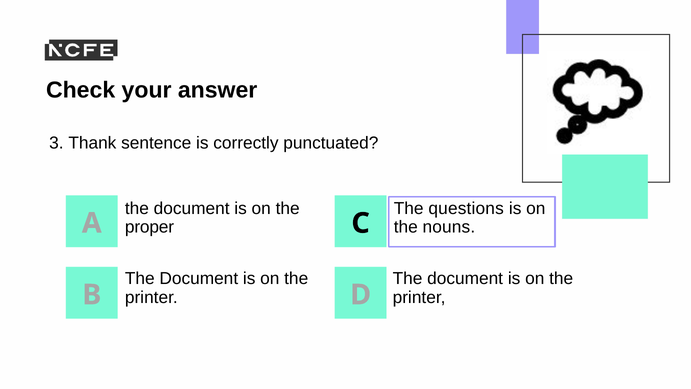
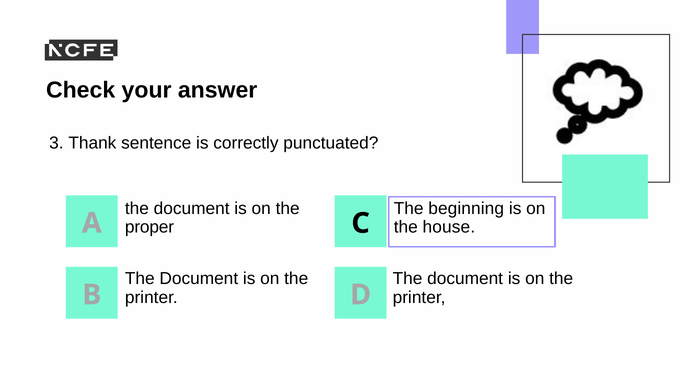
questions: questions -> beginning
nouns: nouns -> house
